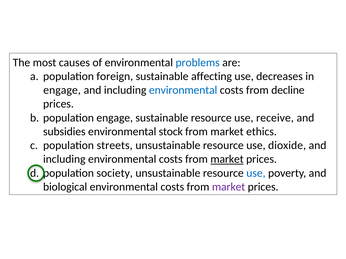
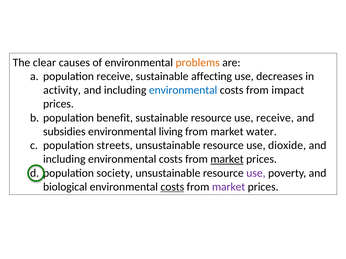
most: most -> clear
problems colour: blue -> orange
population foreign: foreign -> receive
engage at (62, 90): engage -> activity
decline: decline -> impact
population engage: engage -> benefit
stock: stock -> living
ethics: ethics -> water
use at (256, 173) colour: blue -> purple
costs at (172, 187) underline: none -> present
